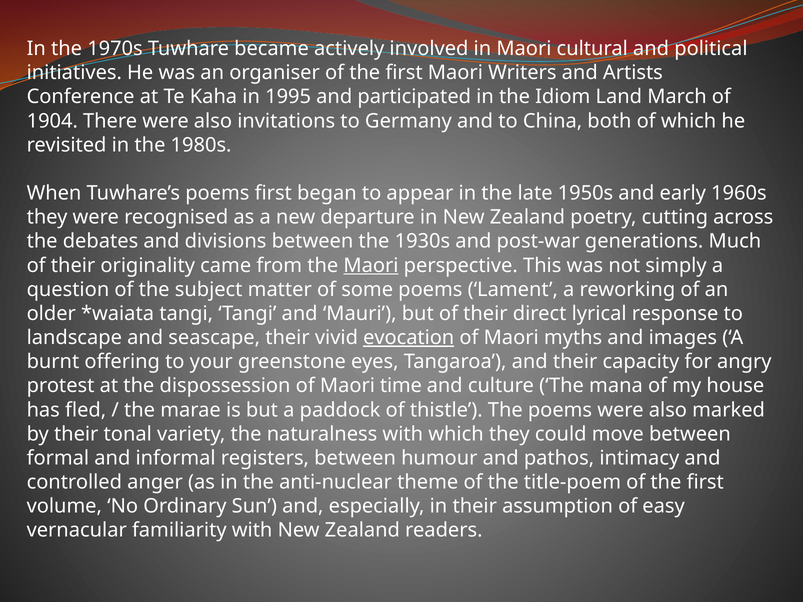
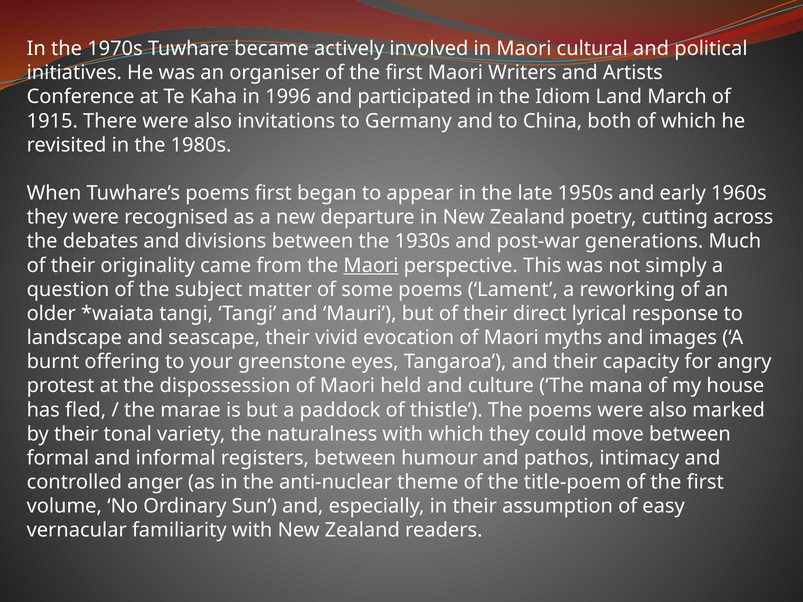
1995: 1995 -> 1996
1904: 1904 -> 1915
evocation underline: present -> none
time: time -> held
